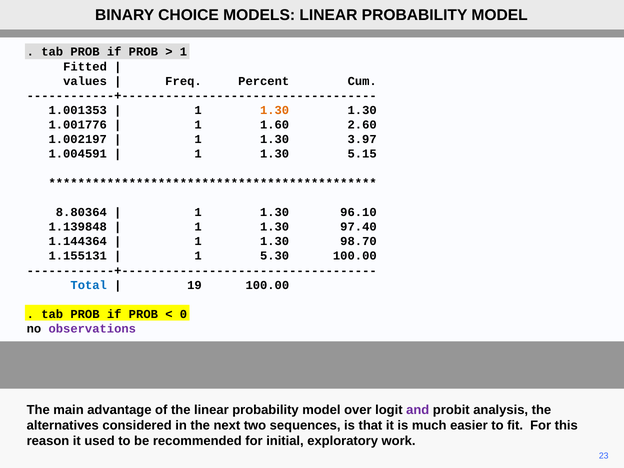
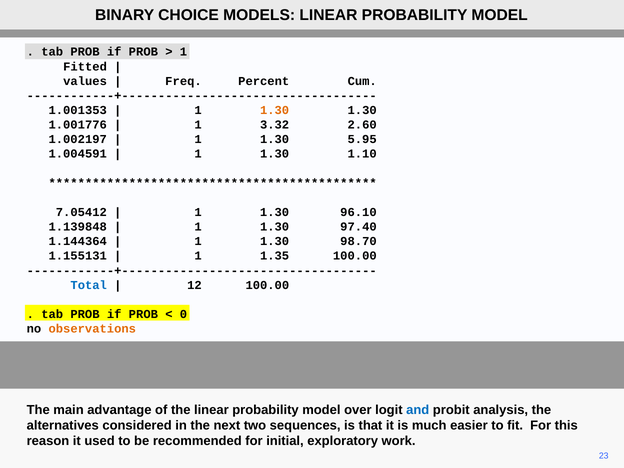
1.60: 1.60 -> 3.32
3.97: 3.97 -> 5.95
5.15: 5.15 -> 1.10
8.80364: 8.80364 -> 7.05412
5.30: 5.30 -> 1.35
19: 19 -> 12
observations colour: purple -> orange
and colour: purple -> blue
